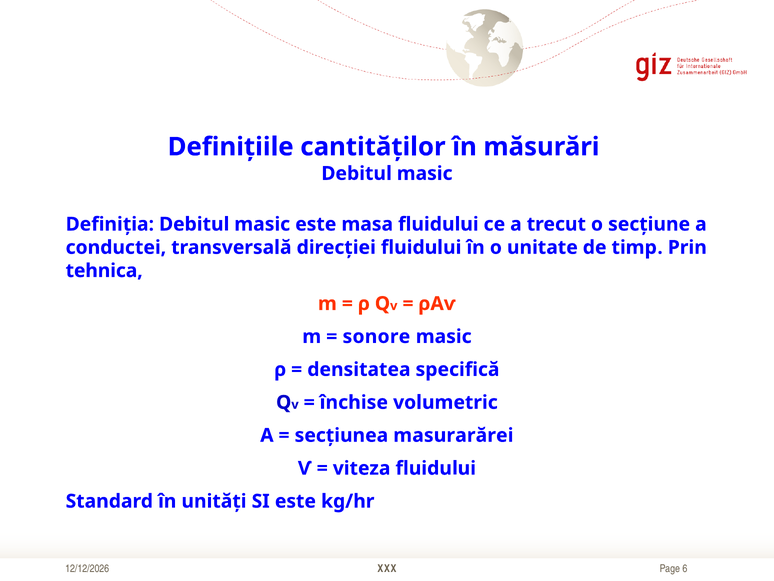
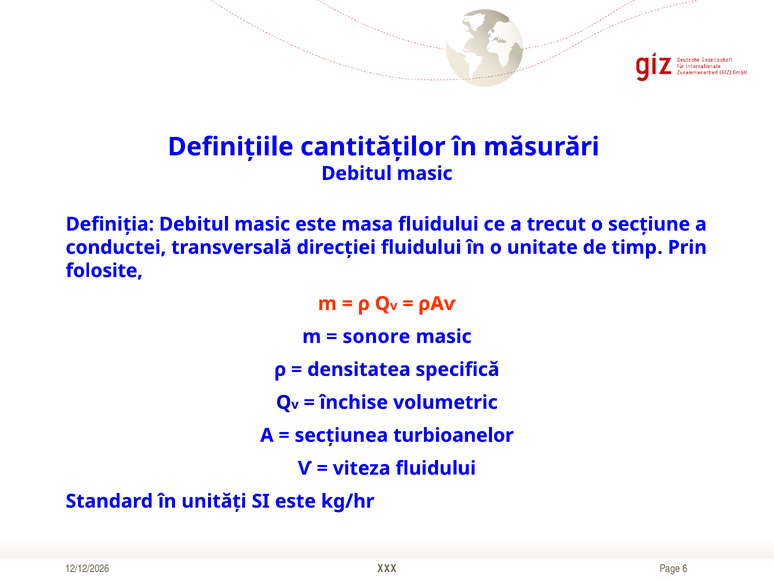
tehnica: tehnica -> folosite
masurarărei: masurarărei -> turbioanelor
